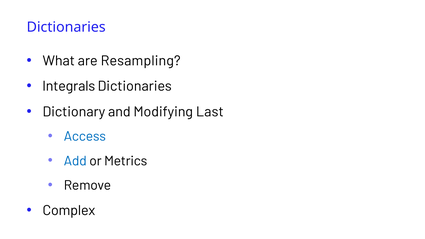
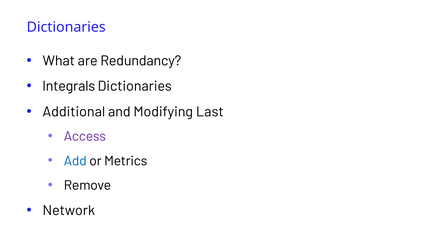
Resampling: Resampling -> Redundancy
Dictionary: Dictionary -> Additional
Access colour: blue -> purple
Complex: Complex -> Network
